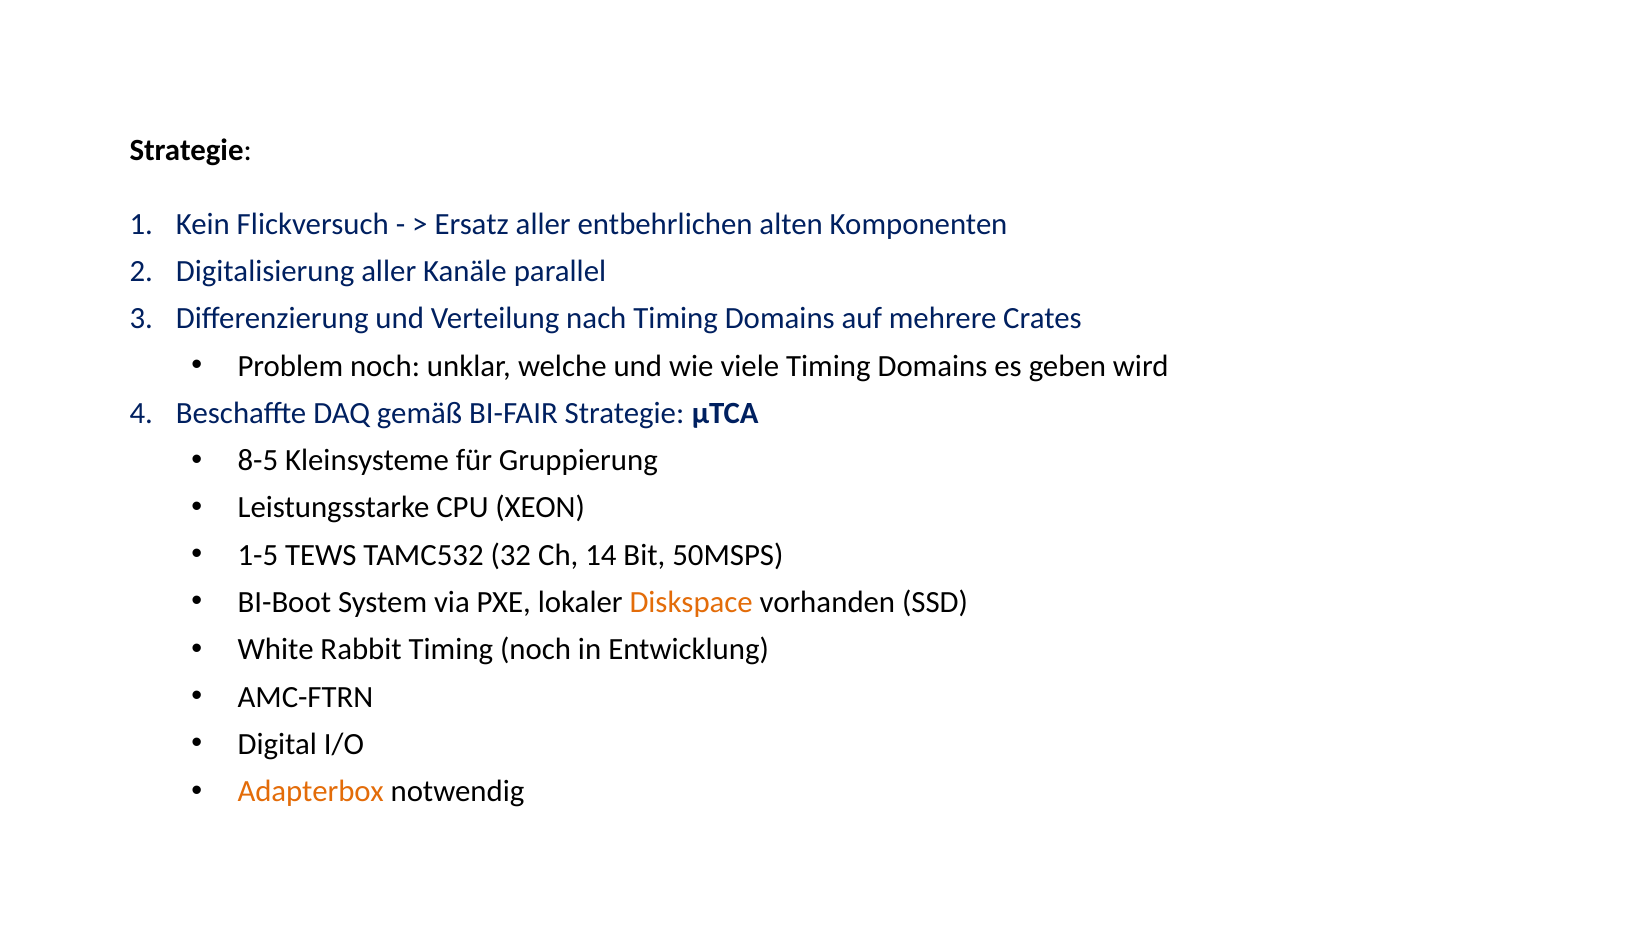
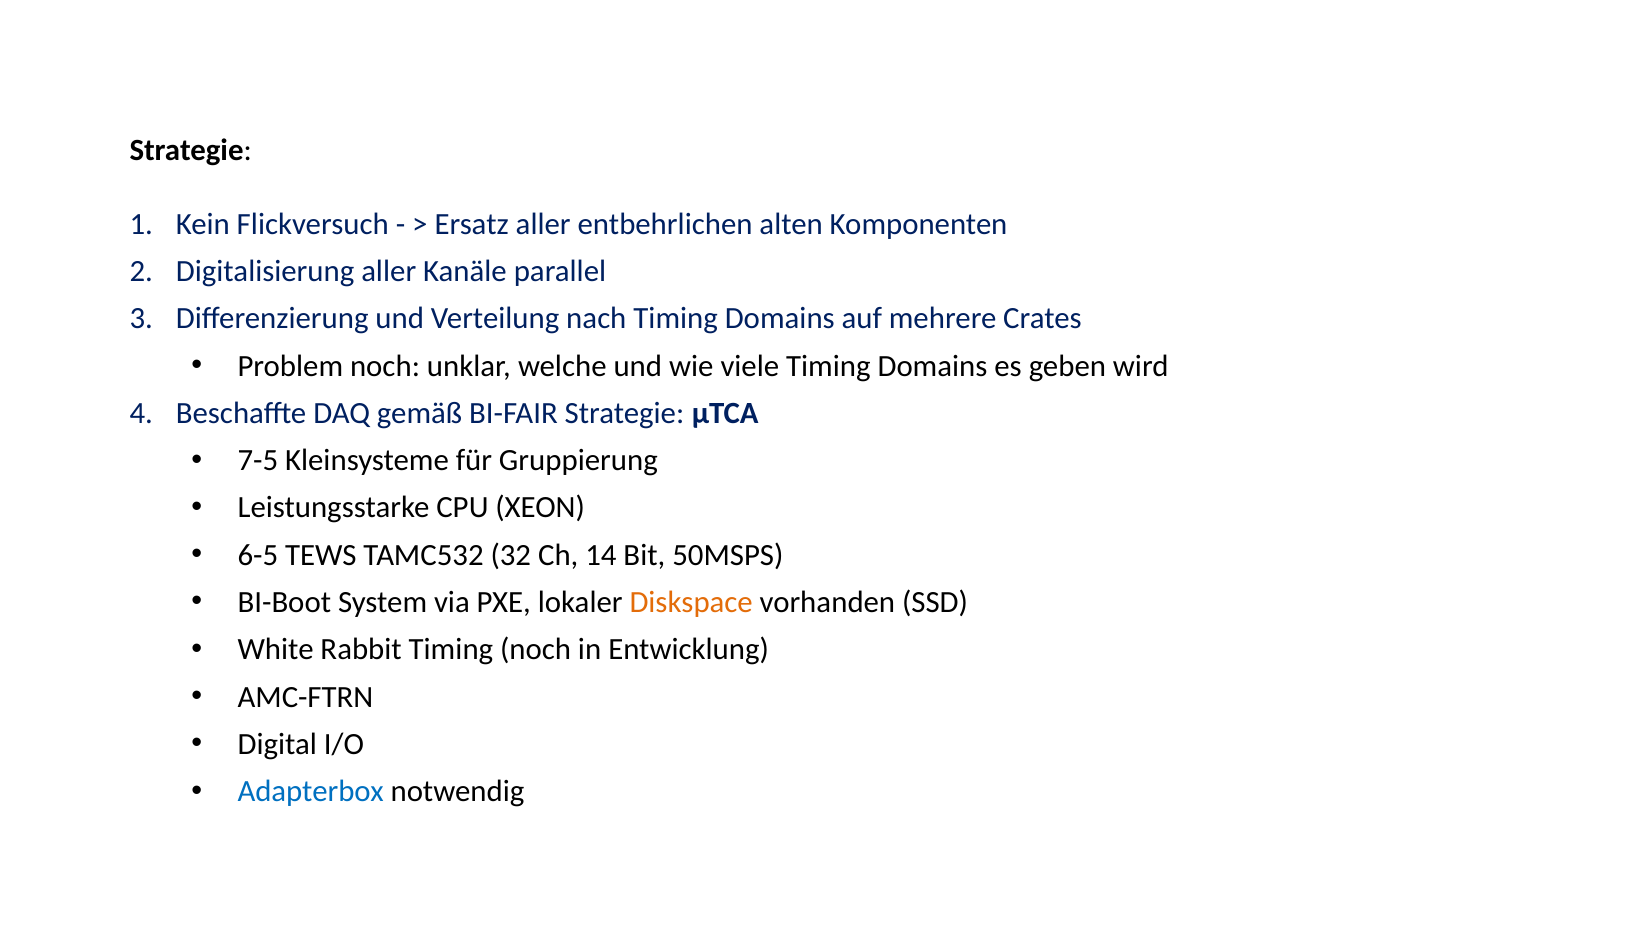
8-5: 8-5 -> 7-5
1-5: 1-5 -> 6-5
Adapterbox colour: orange -> blue
